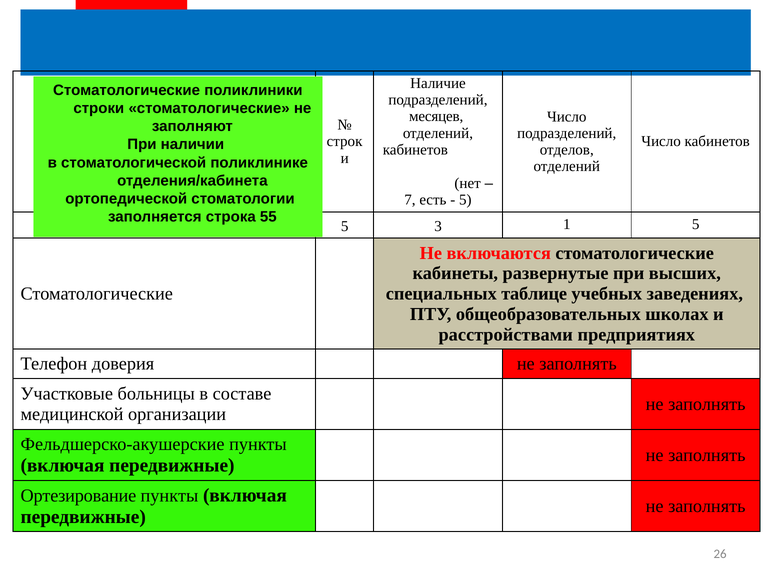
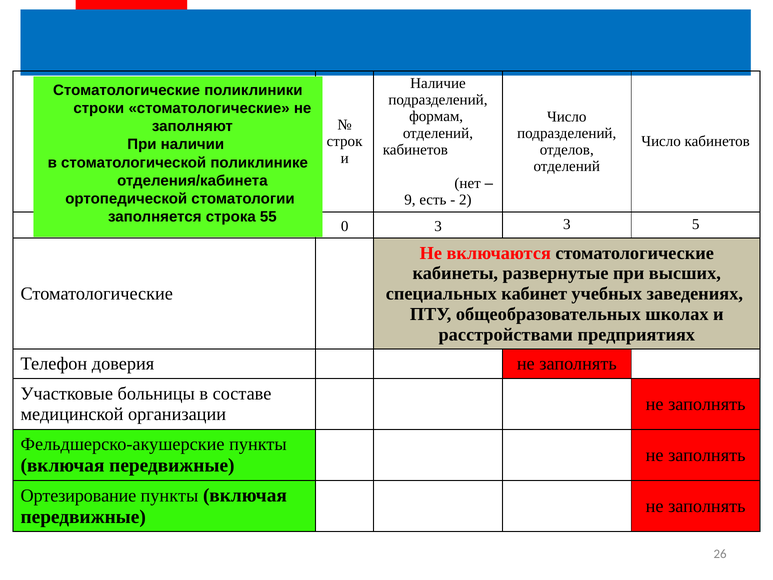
месяцев: месяцев -> формам
7: 7 -> 9
5 at (465, 200): 5 -> 2
5 at (345, 226): 5 -> 0
3 1: 1 -> 3
таблице: таблице -> кабинет
